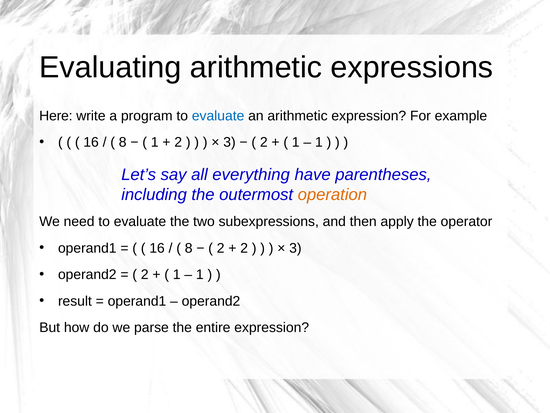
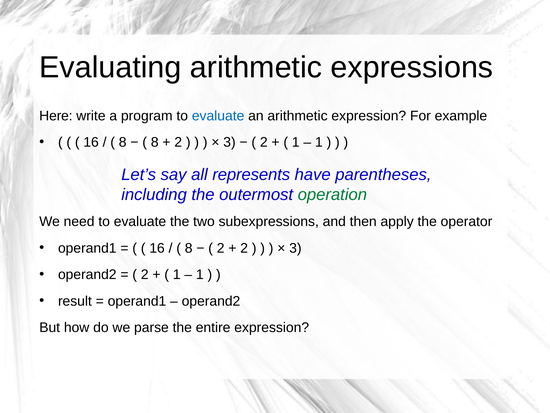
1 at (155, 142): 1 -> 8
everything: everything -> represents
operation colour: orange -> green
